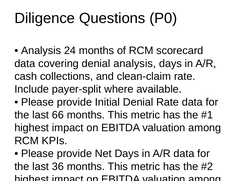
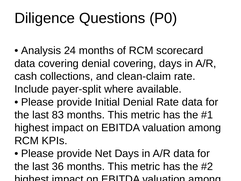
denial analysis: analysis -> covering
66: 66 -> 83
